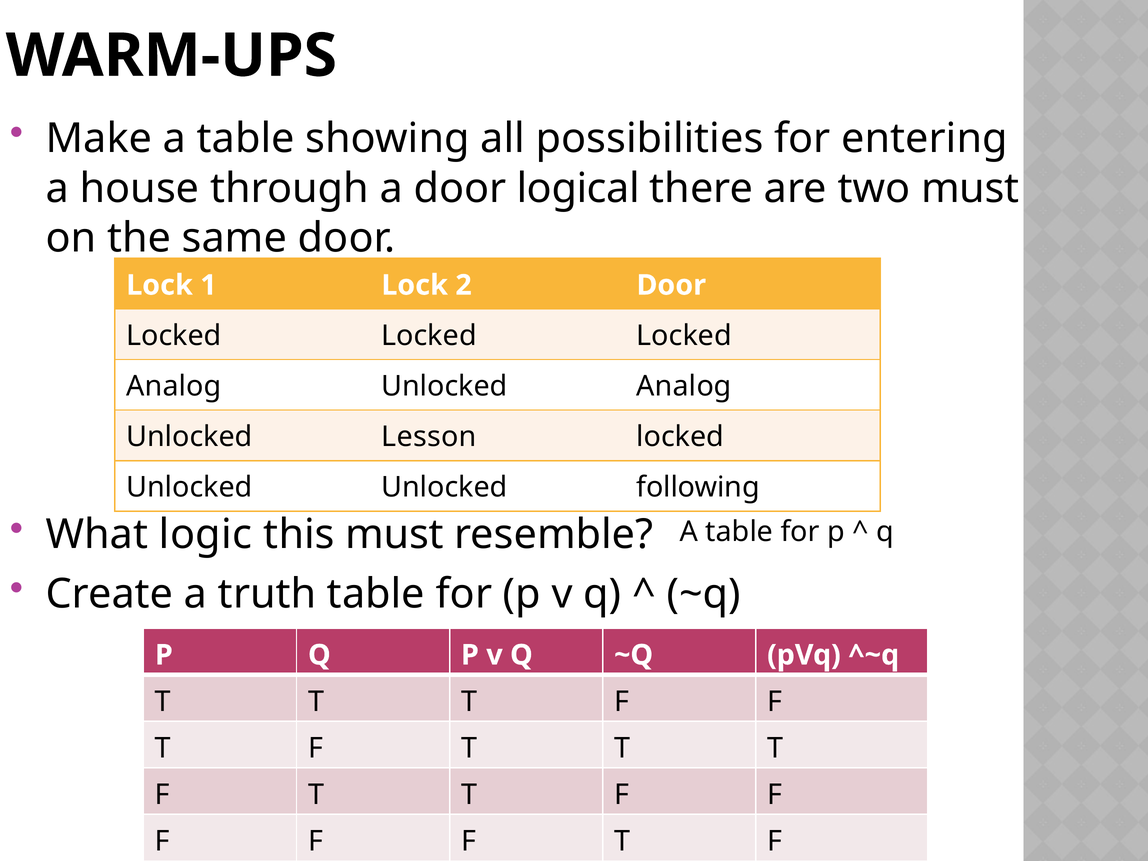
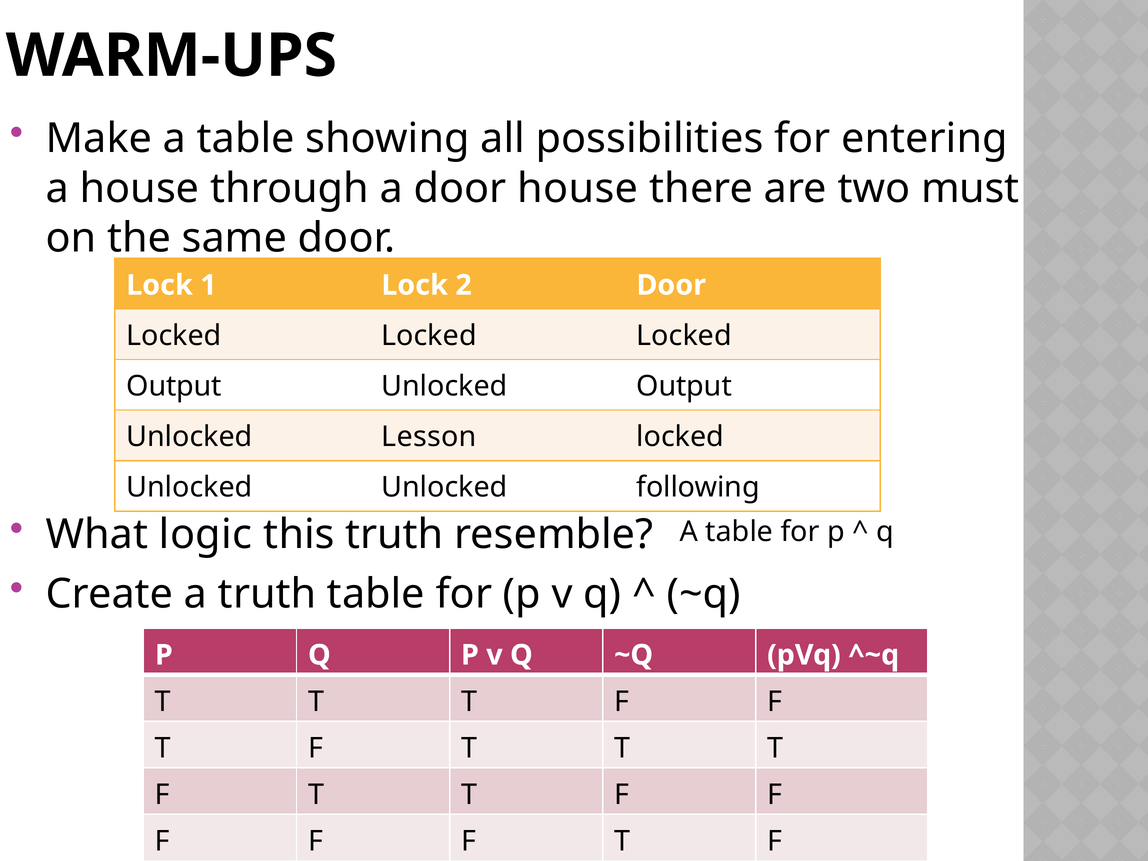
door logical: logical -> house
Analog at (174, 386): Analog -> Output
Unlocked Analog: Analog -> Output
this must: must -> truth
